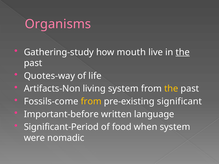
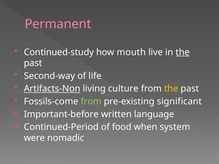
Organisms: Organisms -> Permanent
Gathering-study: Gathering-study -> Continued-study
Quotes-way: Quotes-way -> Second-way
Artifacts-Non underline: none -> present
living system: system -> culture
from at (91, 102) colour: yellow -> light green
Significant-Period: Significant-Period -> Continued-Period
